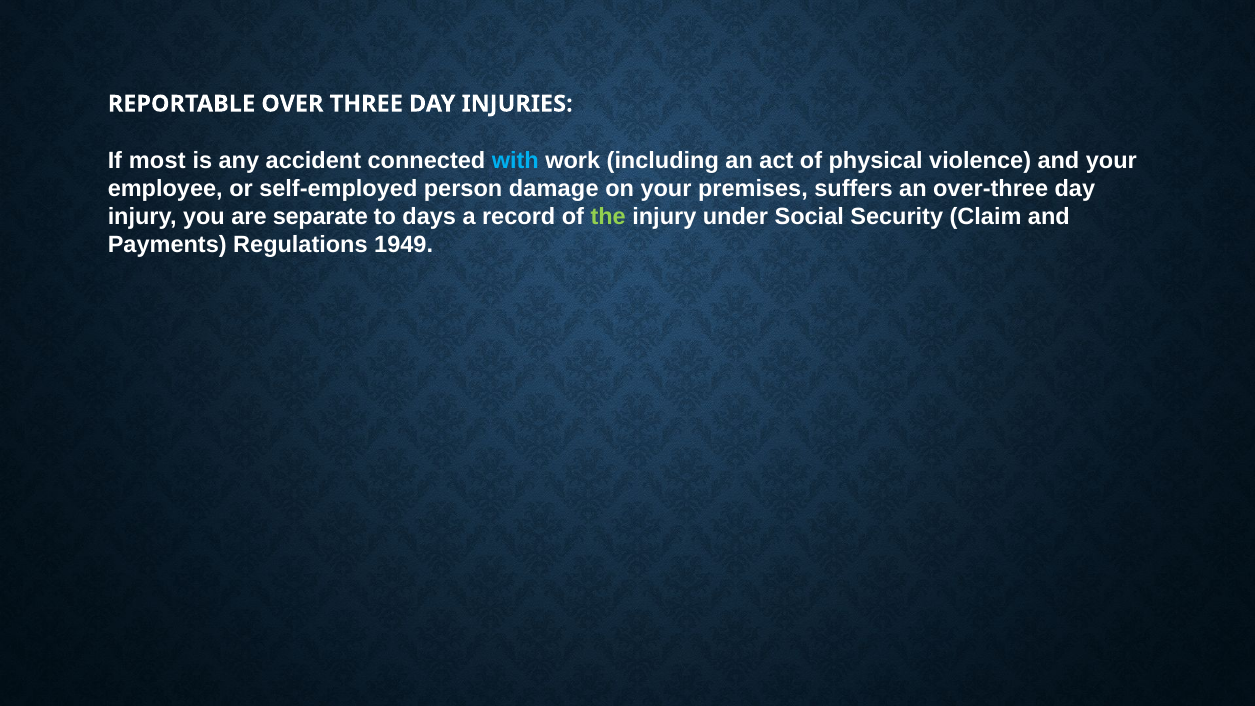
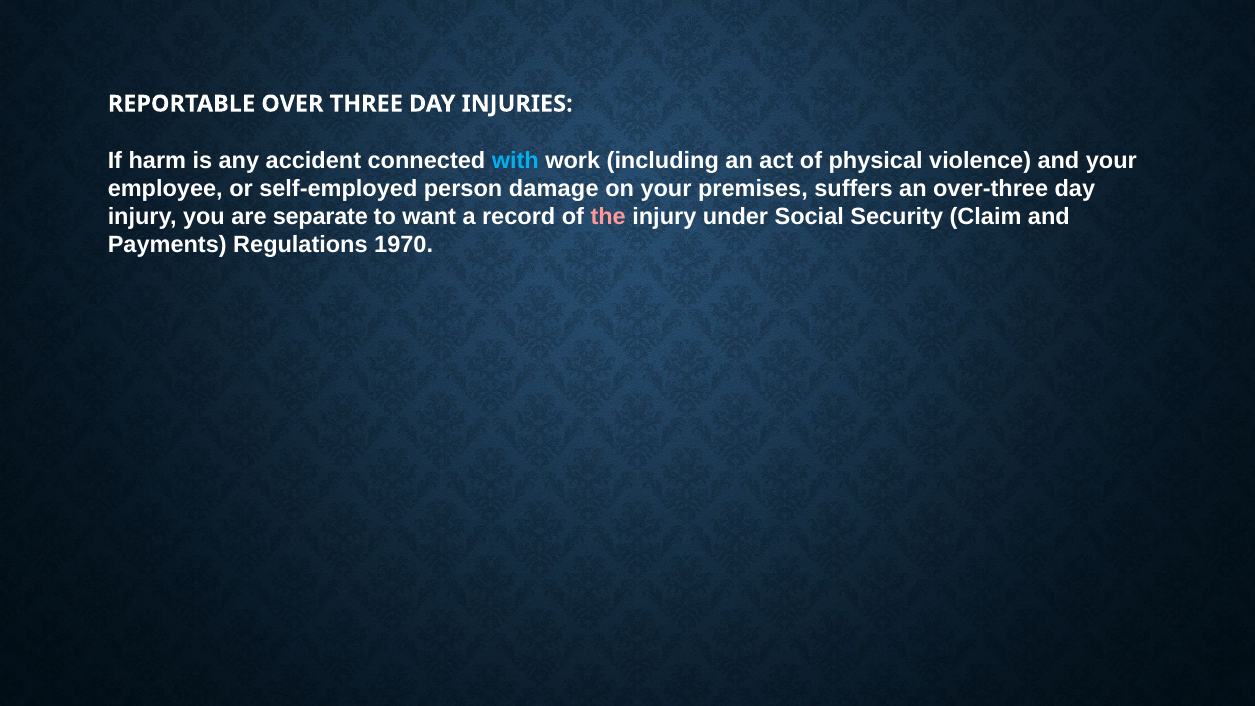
most: most -> harm
days: days -> want
the colour: light green -> pink
1949: 1949 -> 1970
